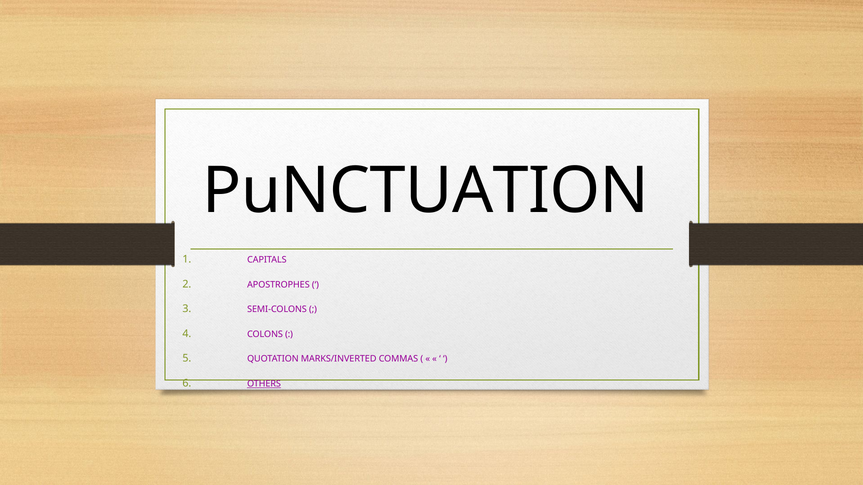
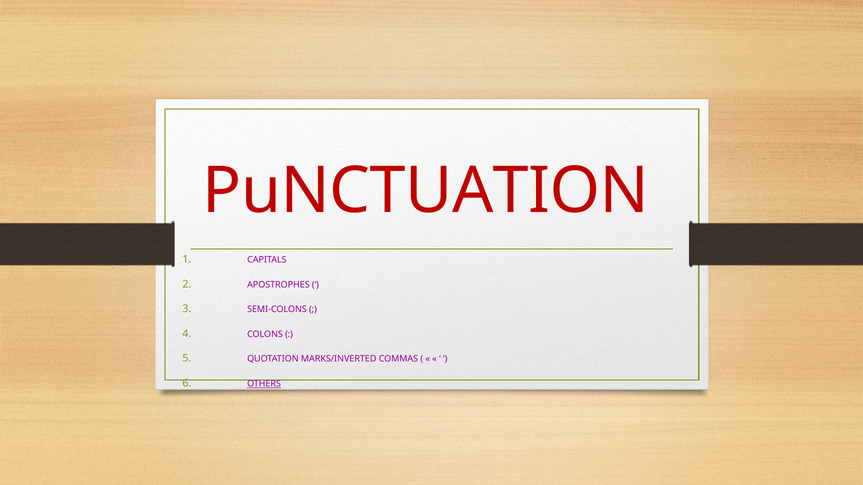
PuNCTUATION colour: black -> red
